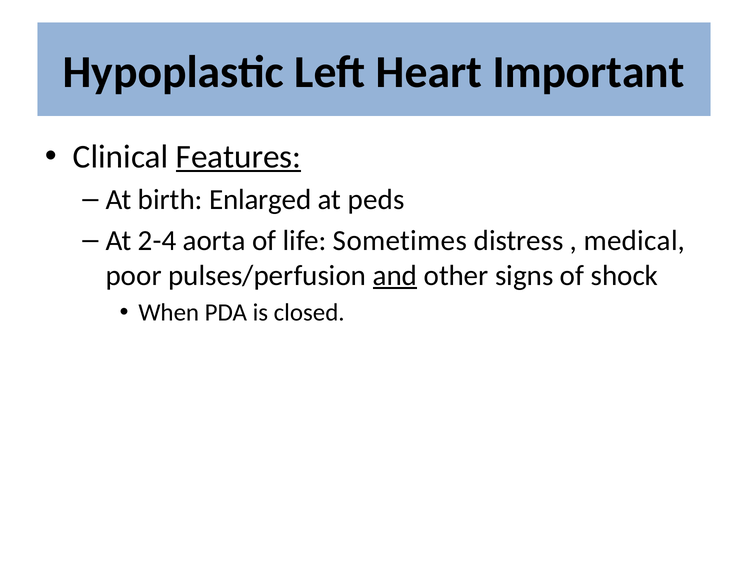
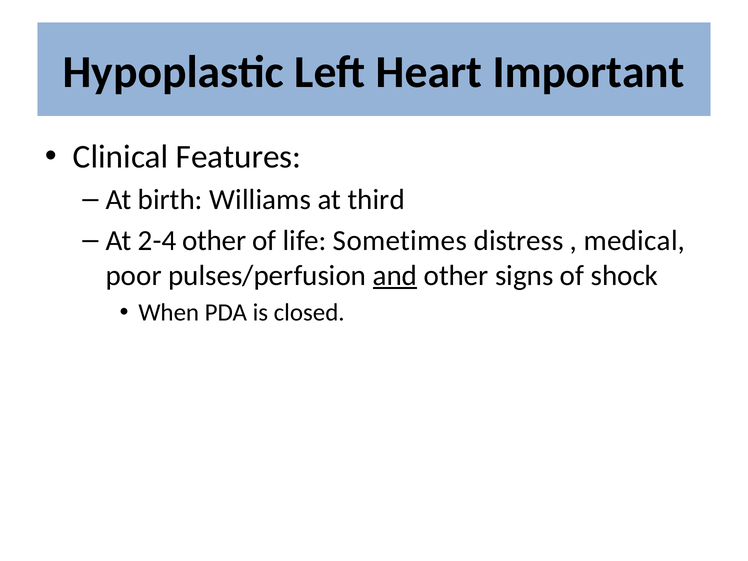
Features underline: present -> none
Enlarged: Enlarged -> Williams
peds: peds -> third
2-4 aorta: aorta -> other
